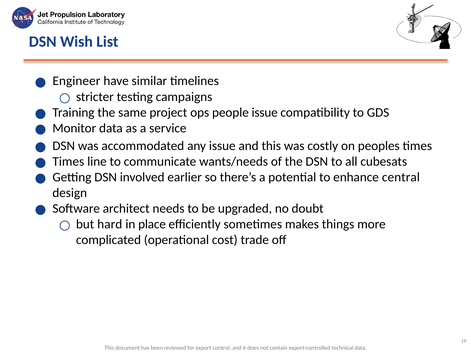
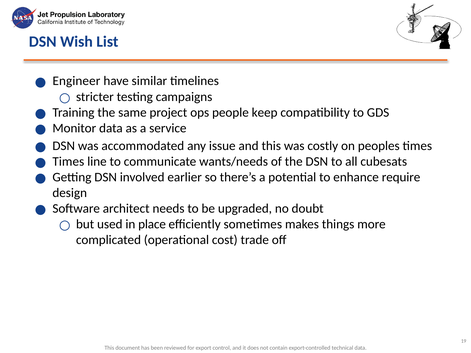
people issue: issue -> keep
central: central -> require
hard: hard -> used
